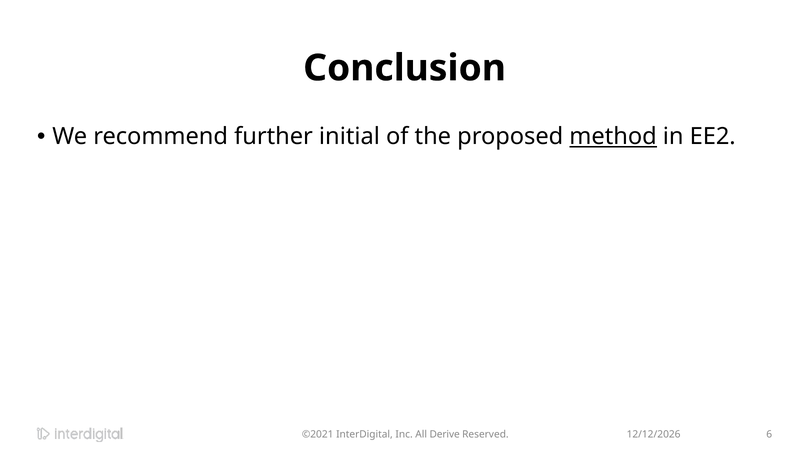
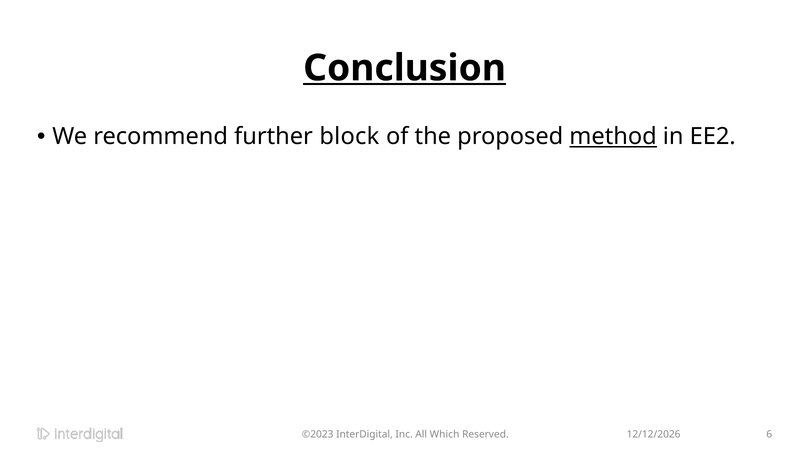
Conclusion underline: none -> present
initial: initial -> block
©2021: ©2021 -> ©2023
Derive: Derive -> Which
